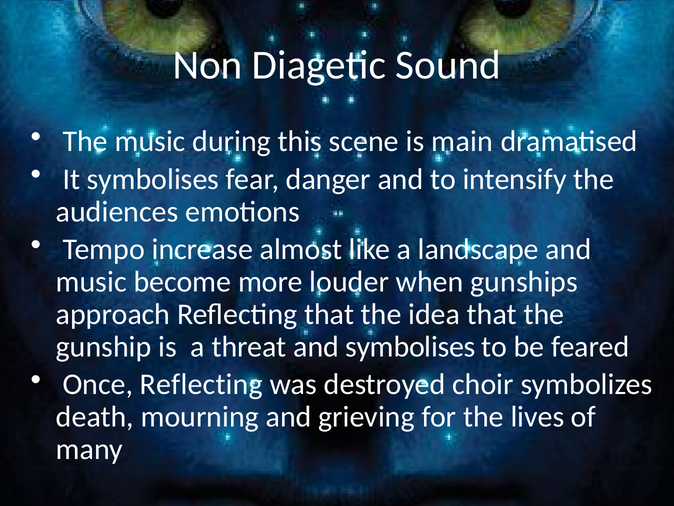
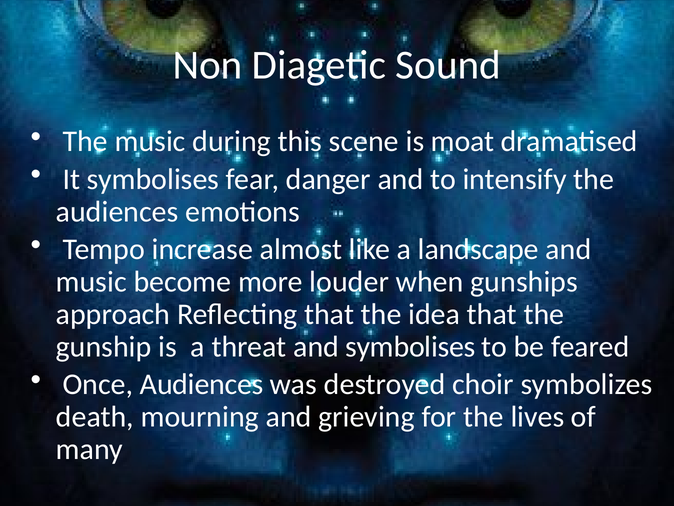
main: main -> moat
Once Reflecting: Reflecting -> Audiences
